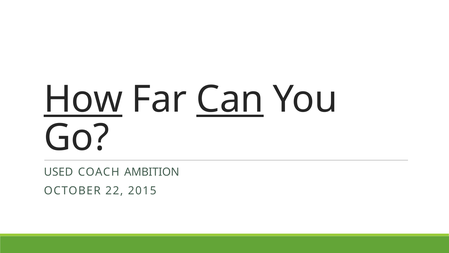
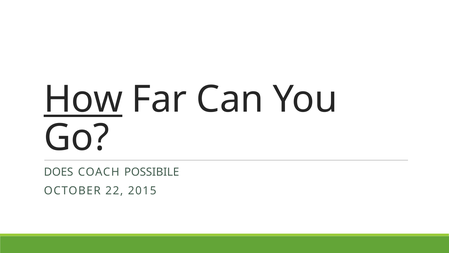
Can underline: present -> none
USED: USED -> DOES
AMBITION: AMBITION -> POSSIBILE
